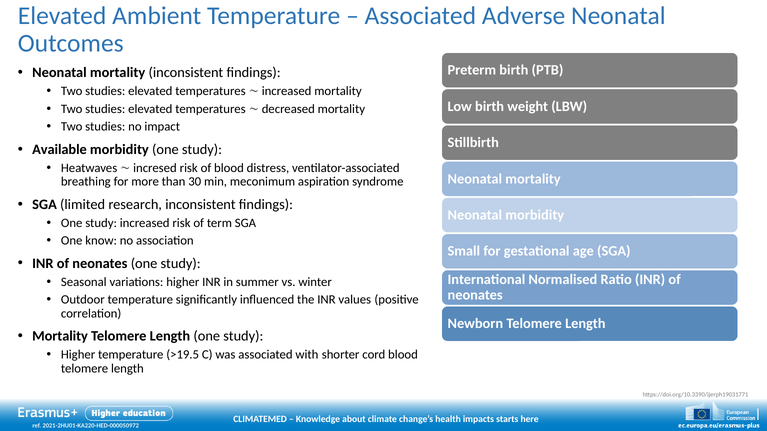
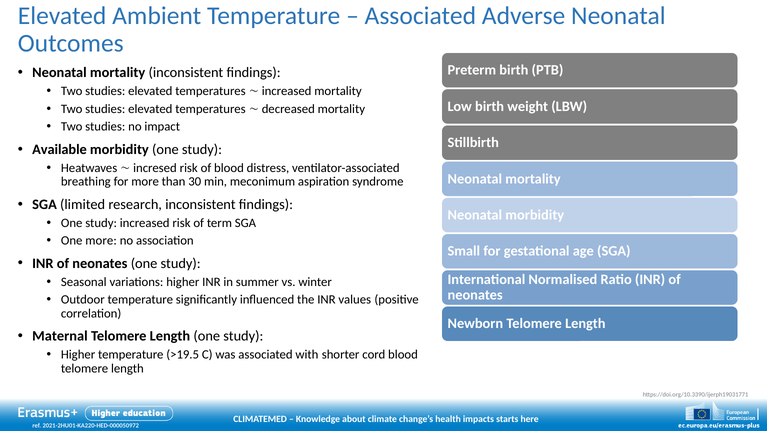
One know: know -> more
Mortality at (60, 336): Mortality -> Maternal
